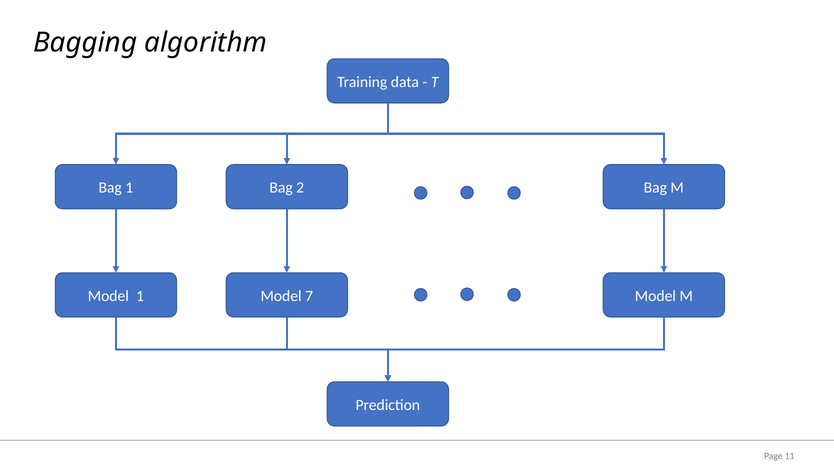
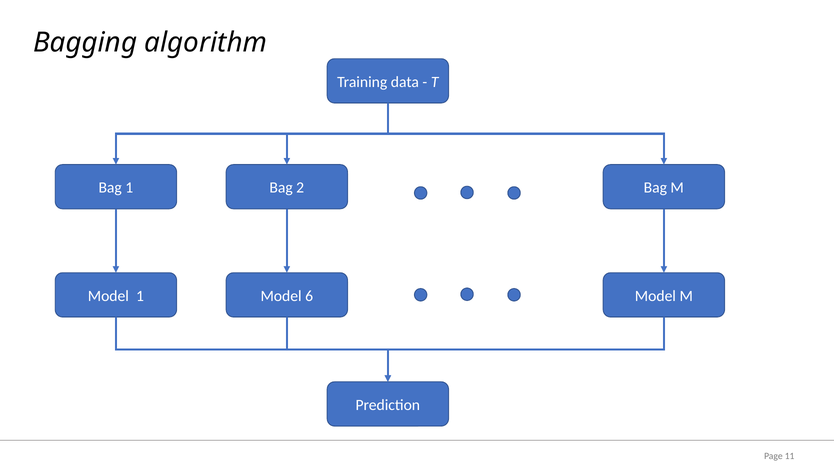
7: 7 -> 6
